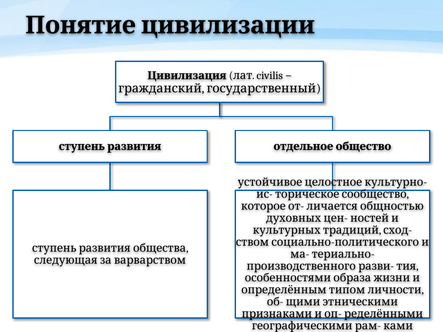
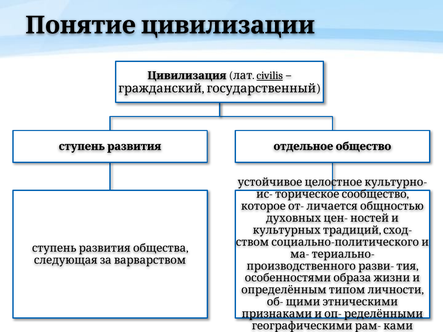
civilis underline: none -> present
